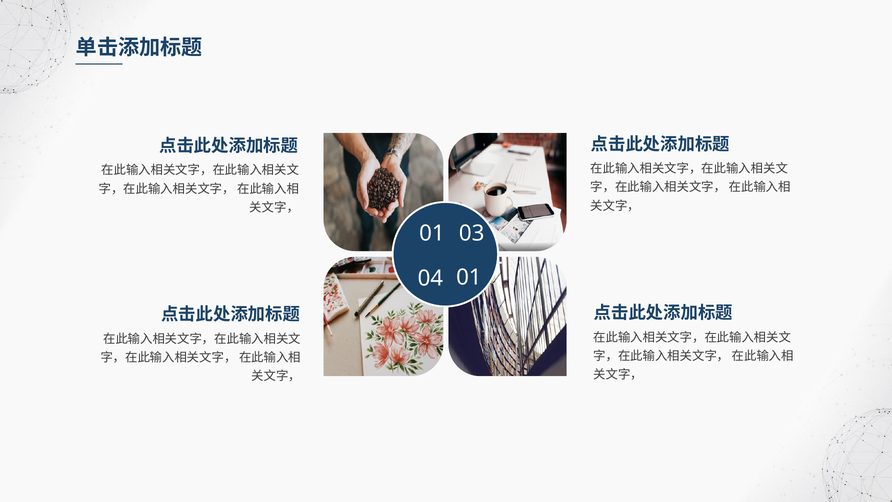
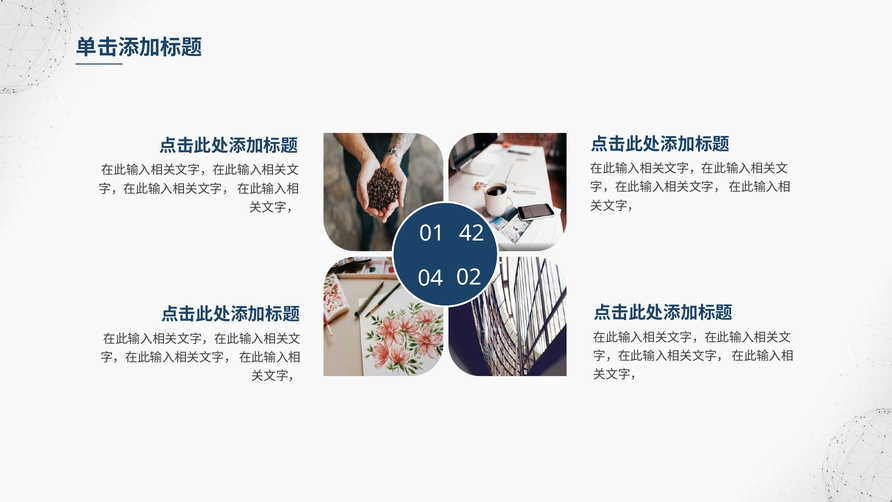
03: 03 -> 42
04 01: 01 -> 02
